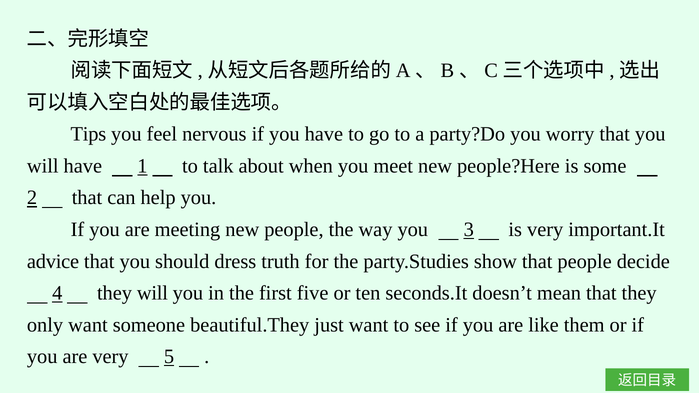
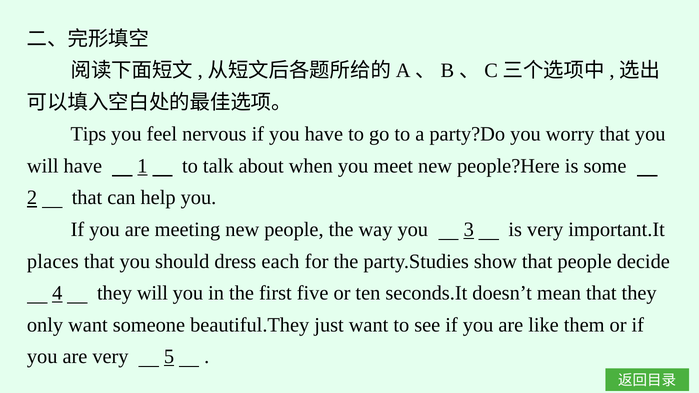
advice: advice -> places
truth: truth -> each
